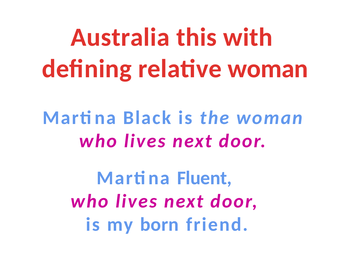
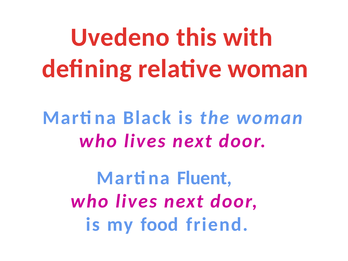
Australia: Australia -> Uvedeno
born: born -> food
